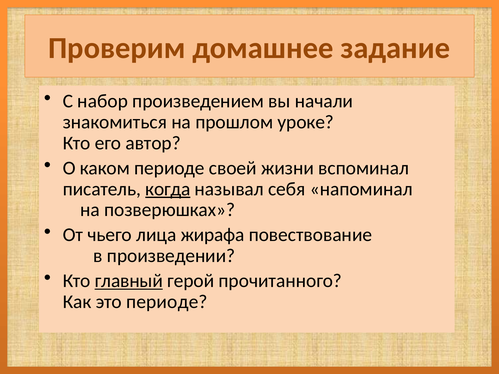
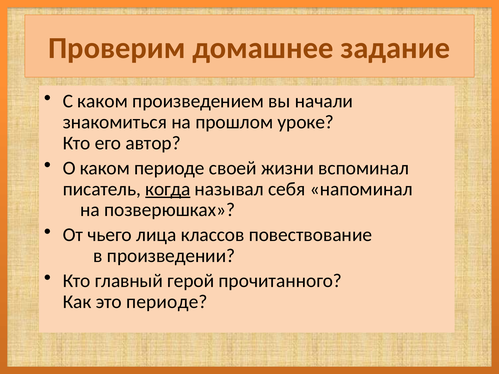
С набор: набор -> каком
жирафа: жирафа -> классов
главный underline: present -> none
